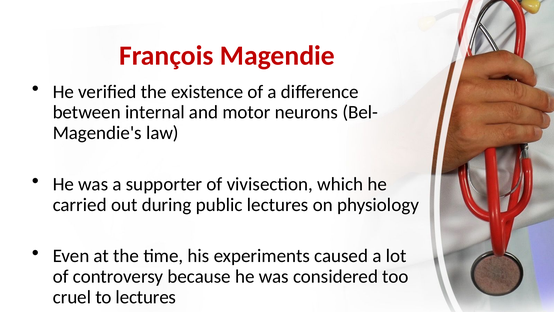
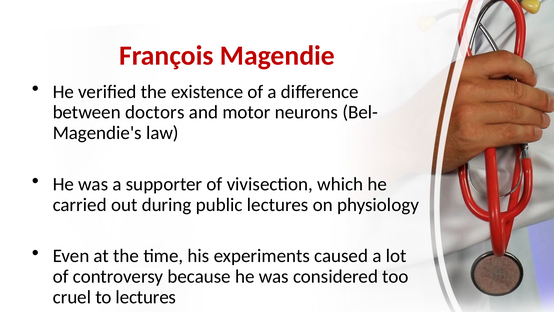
internal: internal -> doctors
